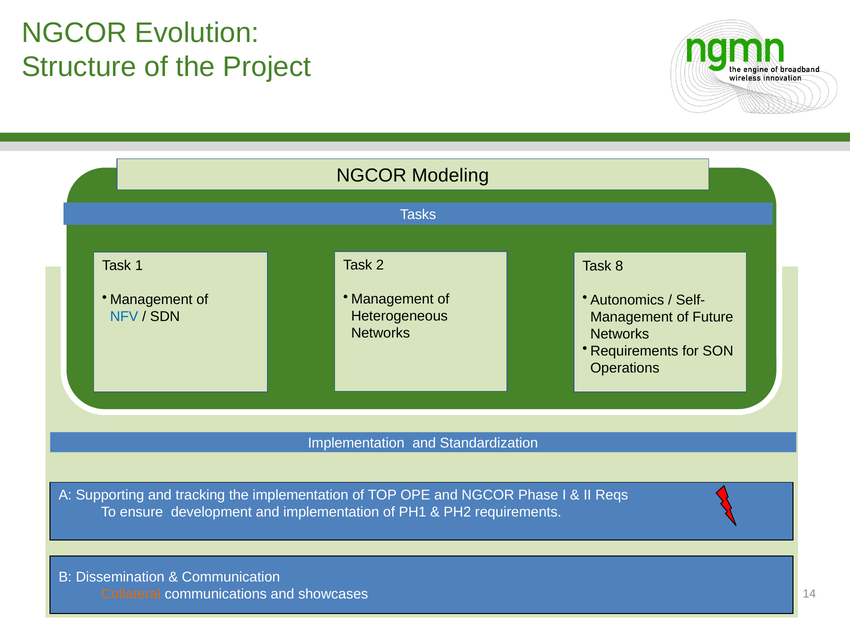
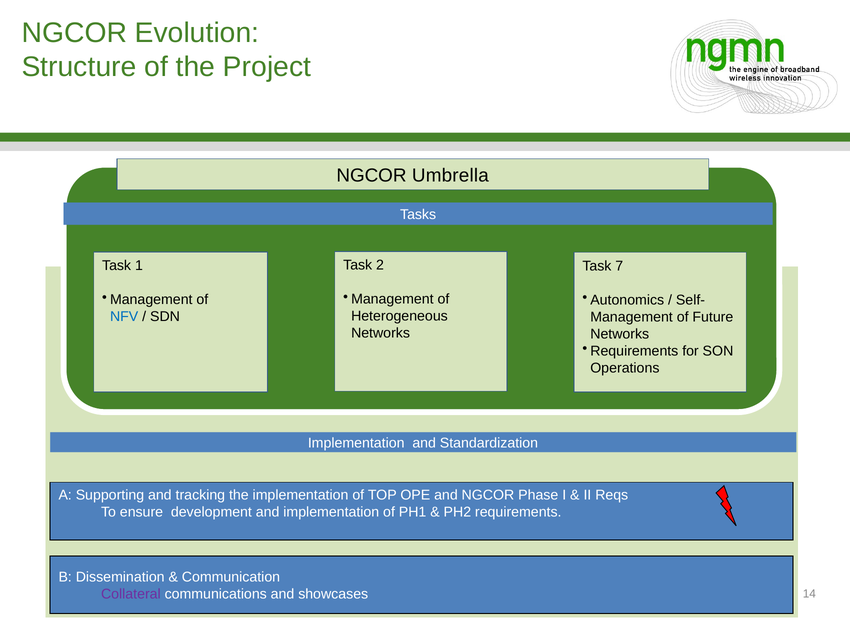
Modeling: Modeling -> Umbrella
8: 8 -> 7
Collateral colour: orange -> purple
